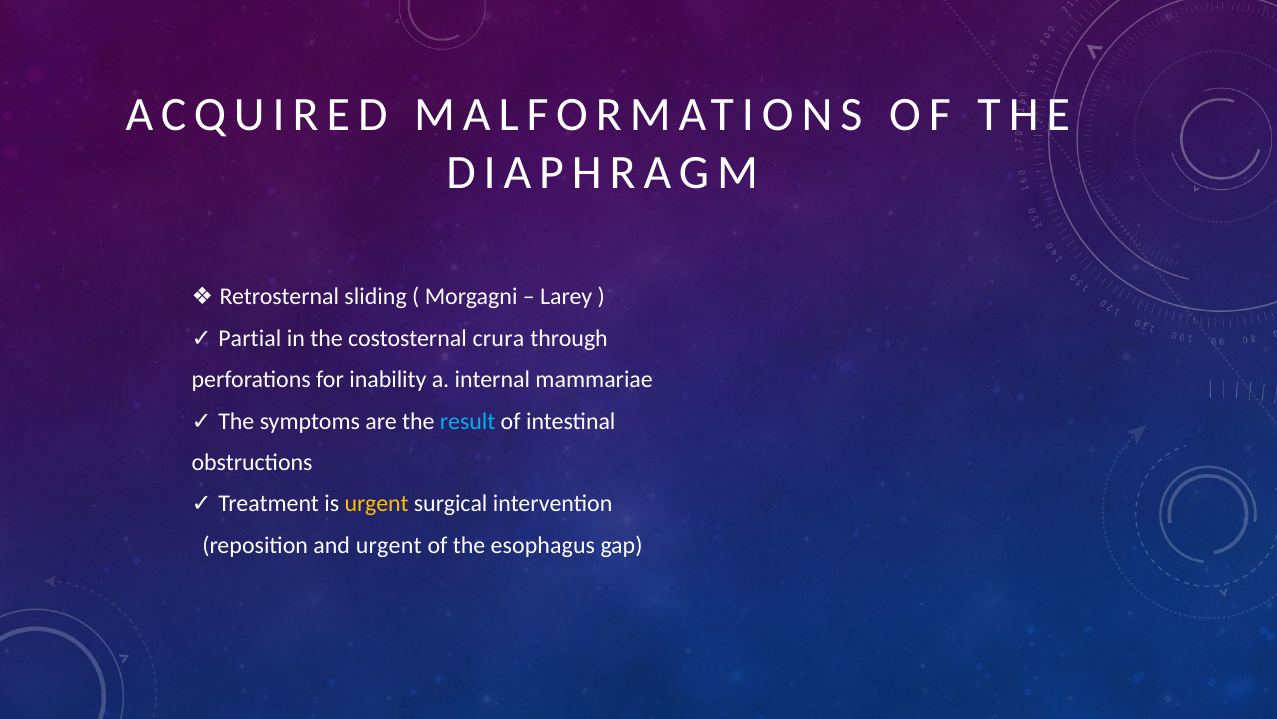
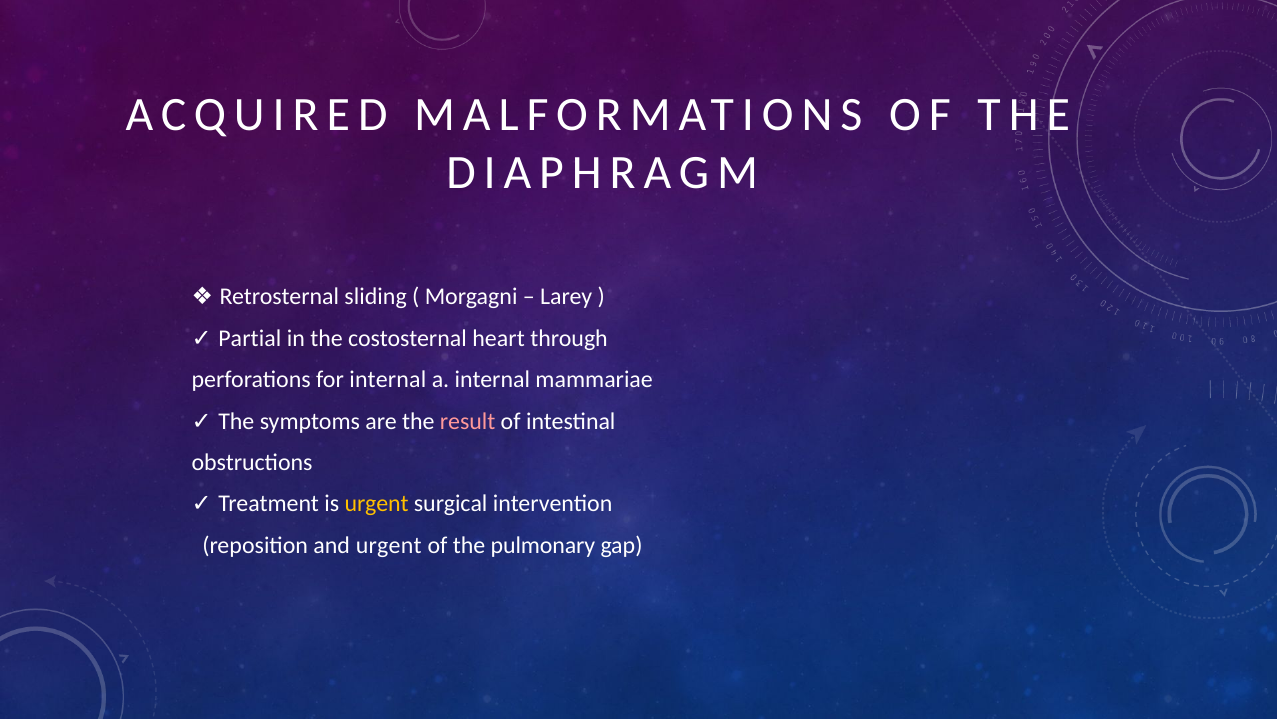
crura: crura -> heart
for inability: inability -> internal
result colour: light blue -> pink
esophagus: esophagus -> pulmonary
